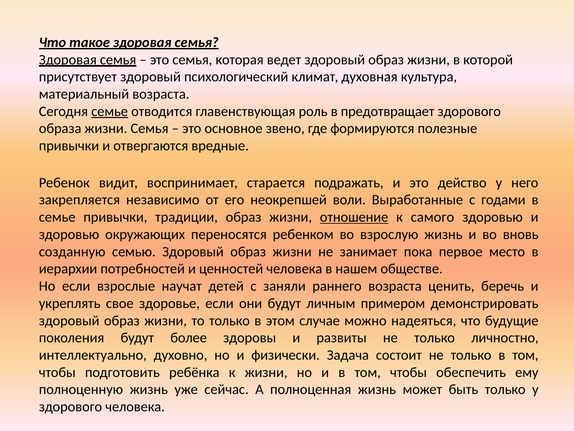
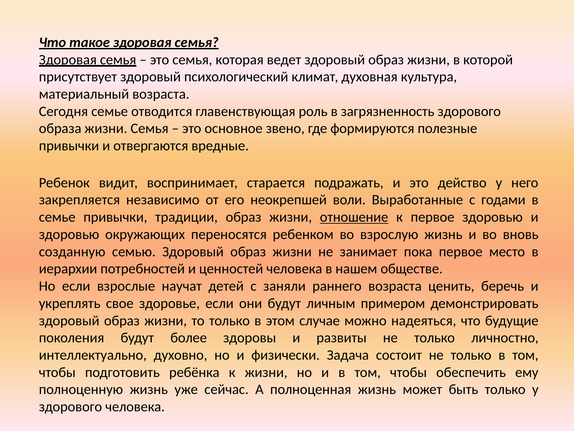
семье at (110, 111) underline: present -> none
предотвращает: предотвращает -> загрязненность
к самого: самого -> первое
